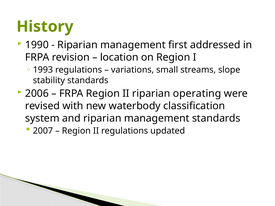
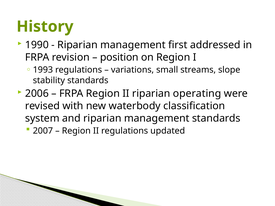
location: location -> position
